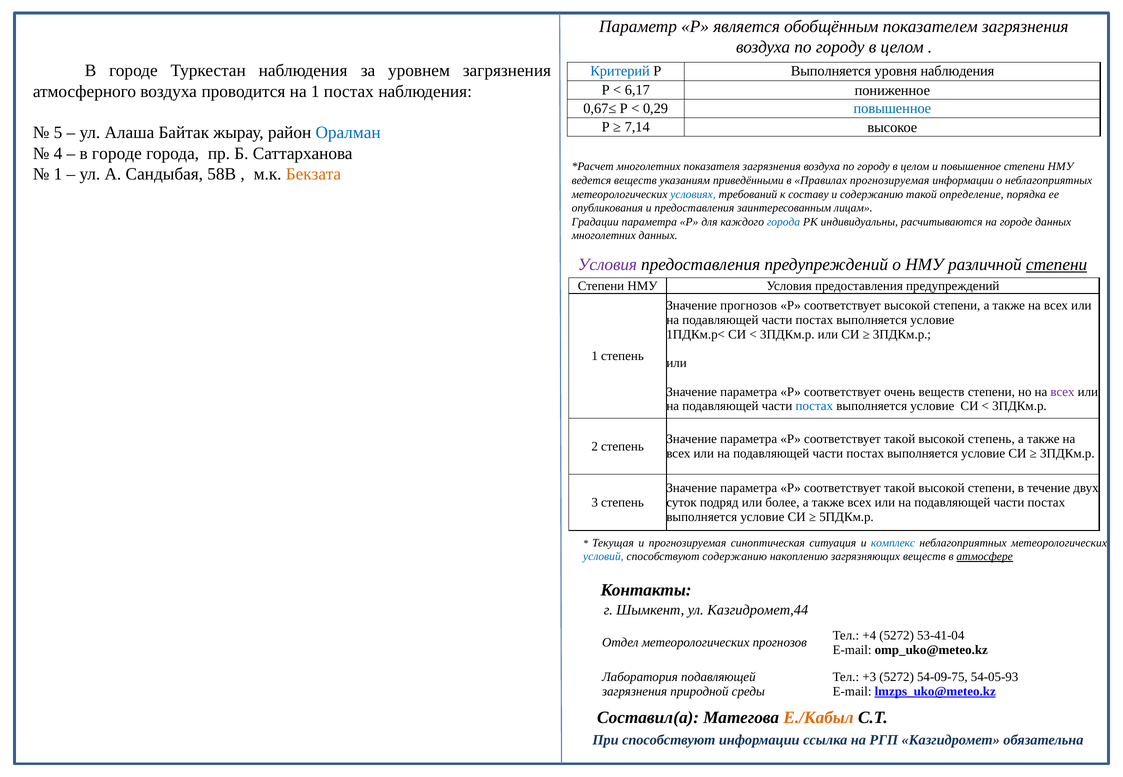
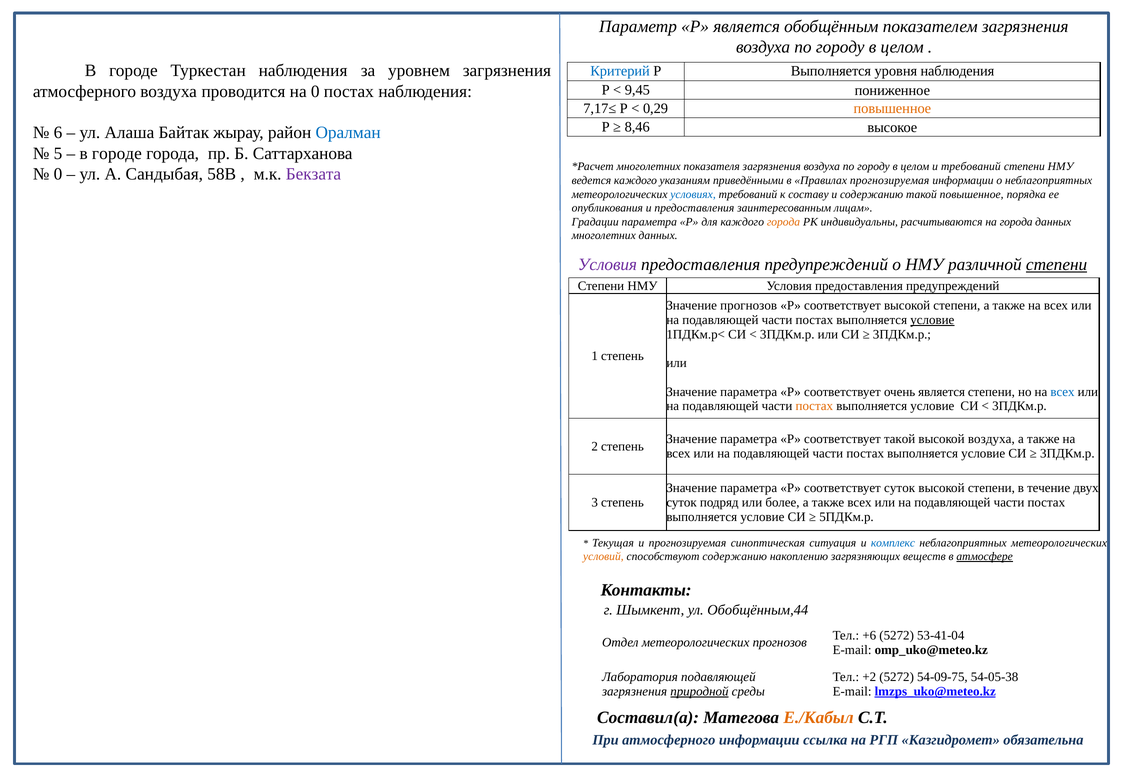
6,17: 6,17 -> 9,45
на 1: 1 -> 0
0,67≤: 0,67≤ -> 7,17≤
повышенное at (892, 108) colour: blue -> orange
7,14: 7,14 -> 8,46
5: 5 -> 6
4: 4 -> 5
и повышенное: повышенное -> требований
1 at (58, 174): 1 -> 0
Бекзата colour: orange -> purple
ведется веществ: веществ -> каждого
такой определение: определение -> повышенное
города at (783, 222) colour: blue -> orange
на городе: городе -> города
условие at (932, 320) underline: none -> present
очень веществ: веществ -> является
всех at (1062, 392) colour: purple -> blue
постах at (814, 406) colour: blue -> orange
высокой степень: степень -> воздуха
такой at (900, 488): такой -> суток
условий colour: blue -> orange
Казгидромет,44: Казгидромет,44 -> Обобщённым,44
+4: +4 -> +6
+3: +3 -> +2
54-05-93: 54-05-93 -> 54-05-38
природной underline: none -> present
При способствуют: способствуют -> атмосферного
